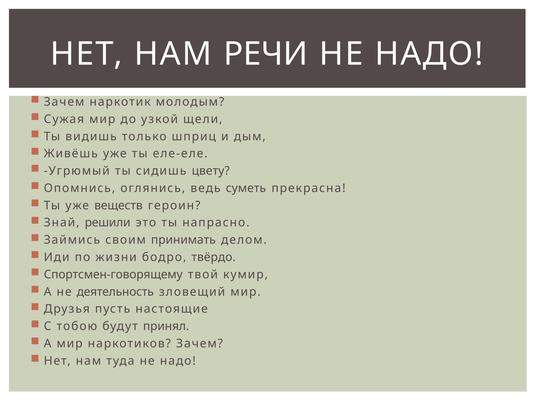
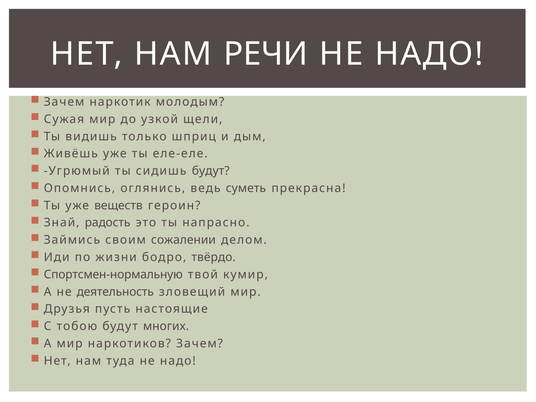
сидишь цвету: цвету -> будут
решили: решили -> радость
принимать: принимать -> сожалении
Спортсмен-говорящему: Спортсмен-говорящему -> Спортсмен-нормальную
принял: принял -> многих
